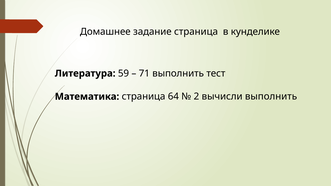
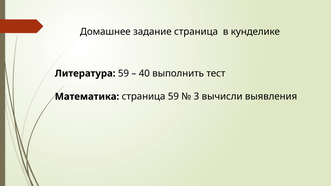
71: 71 -> 40
страница 64: 64 -> 59
2: 2 -> 3
вычисли выполнить: выполнить -> выявления
